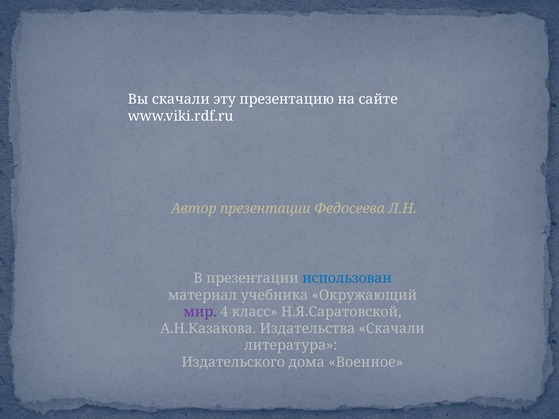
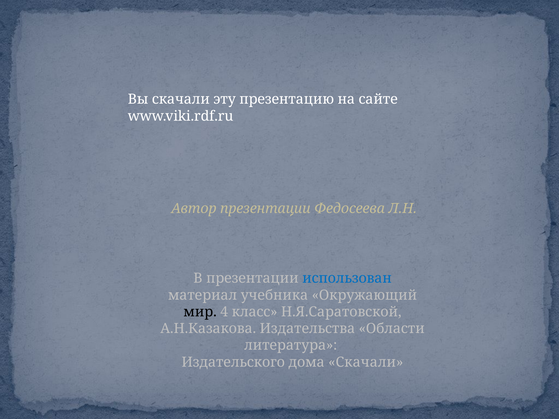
мир colour: purple -> black
Издательства Скачали: Скачали -> Области
дома Военное: Военное -> Скачали
